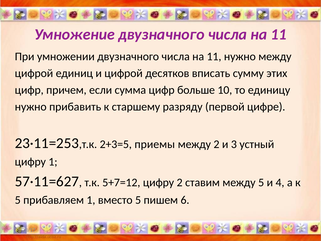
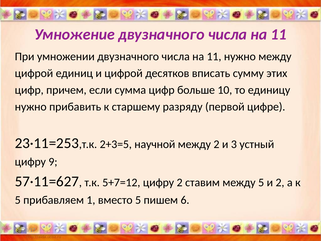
приемы: приемы -> научной
цифру 1: 1 -> 9
и 4: 4 -> 2
